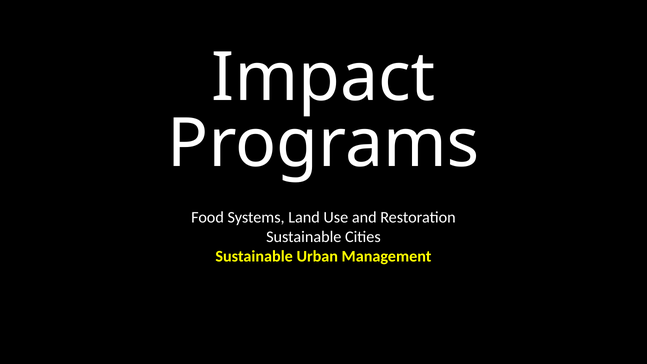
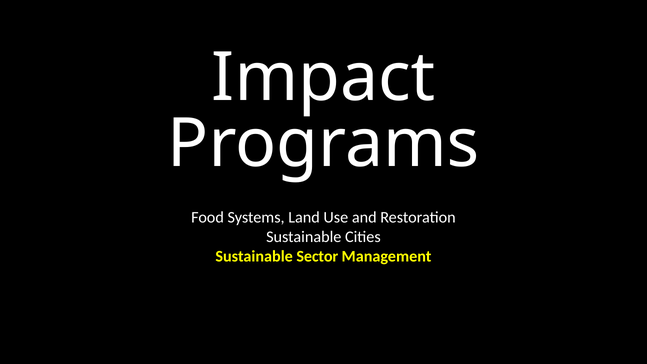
Urban: Urban -> Sector
